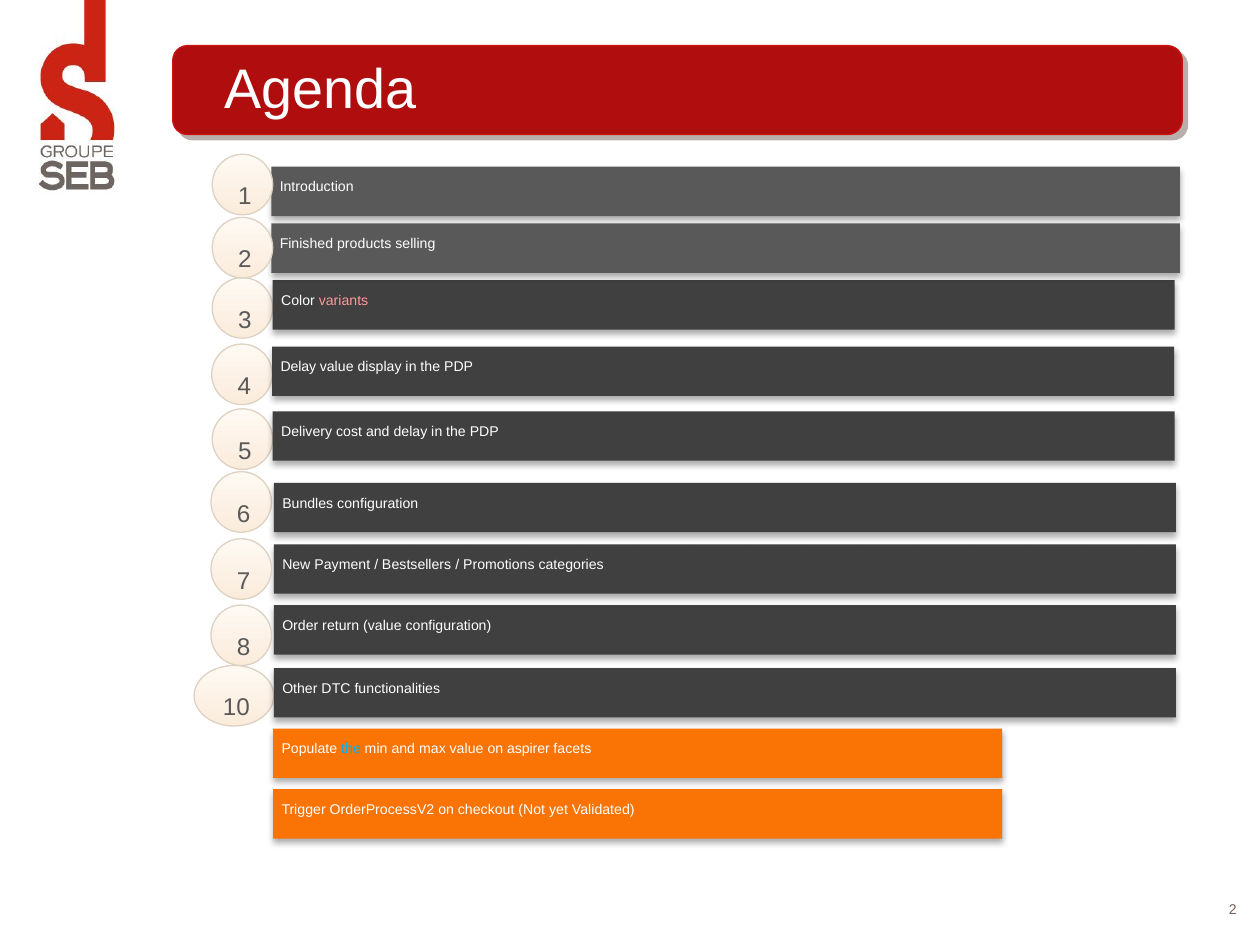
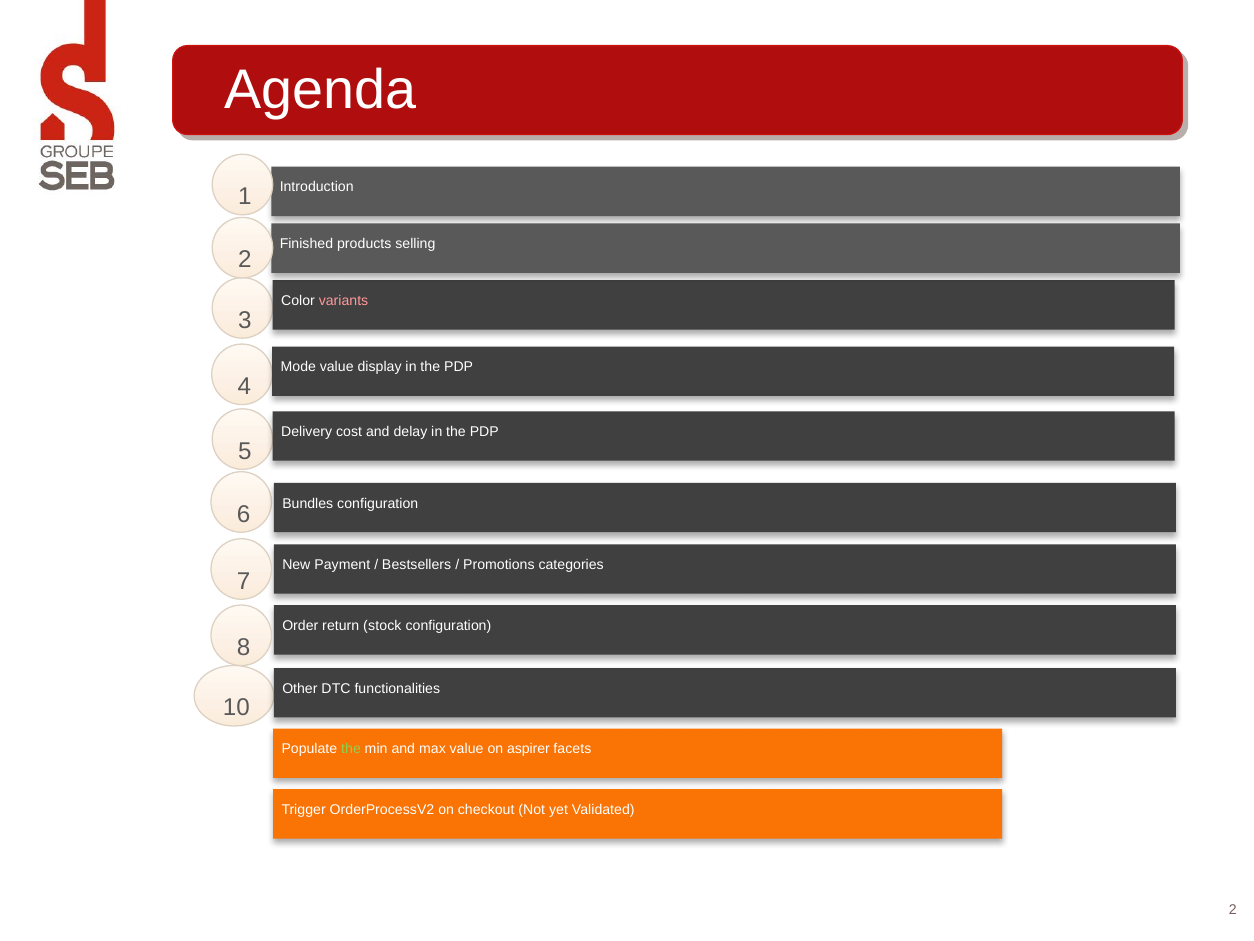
Delay at (298, 367): Delay -> Mode
return value: value -> stock
the at (351, 749) colour: light blue -> light green
